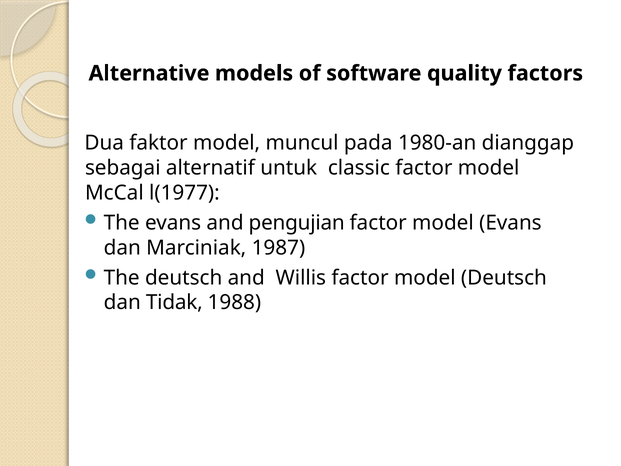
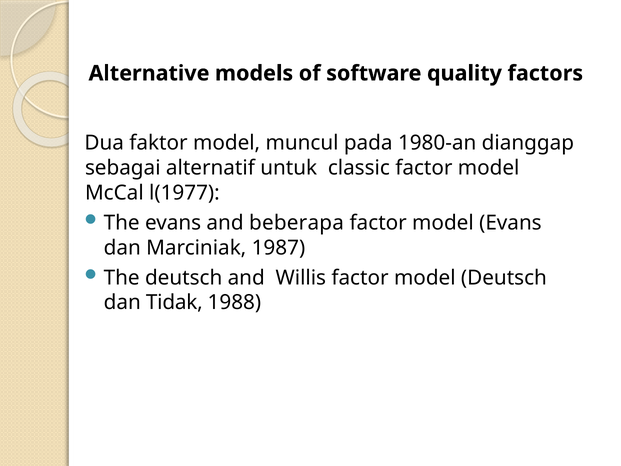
pengujian: pengujian -> beberapa
